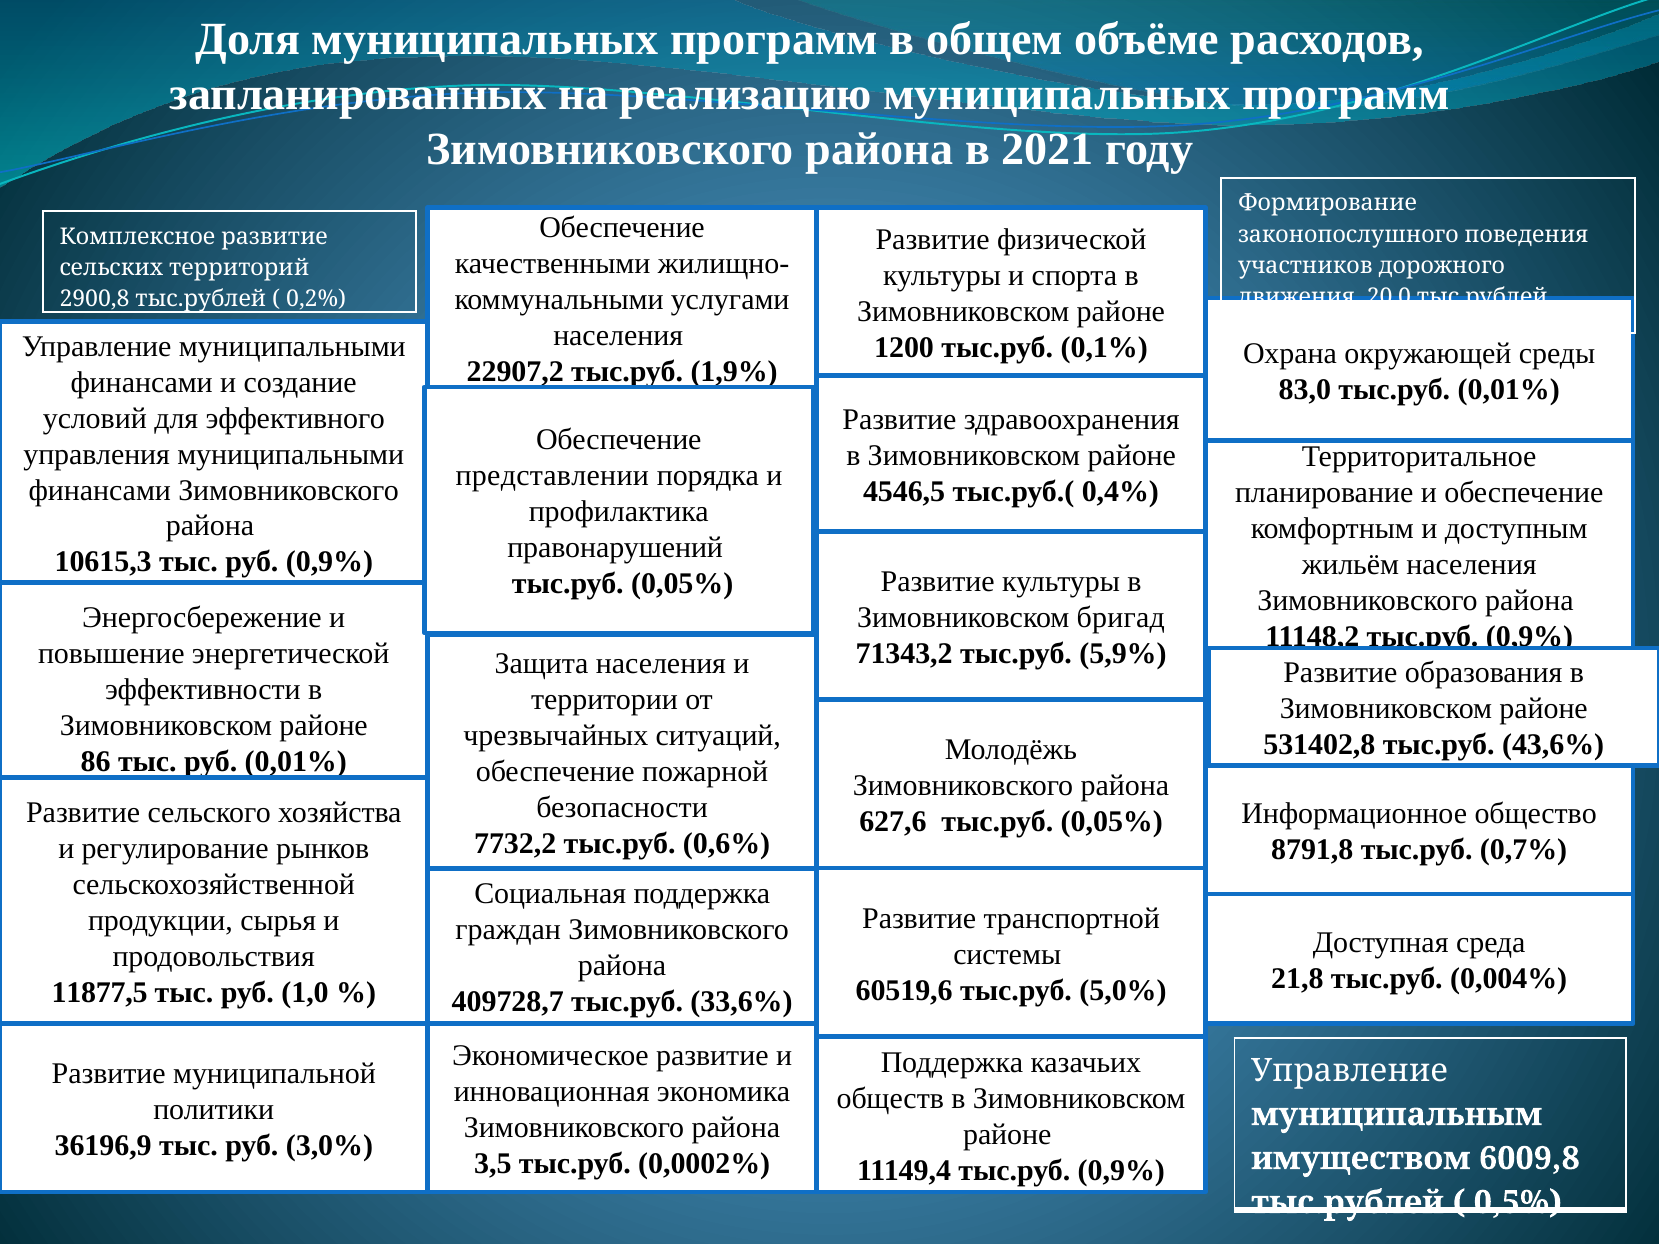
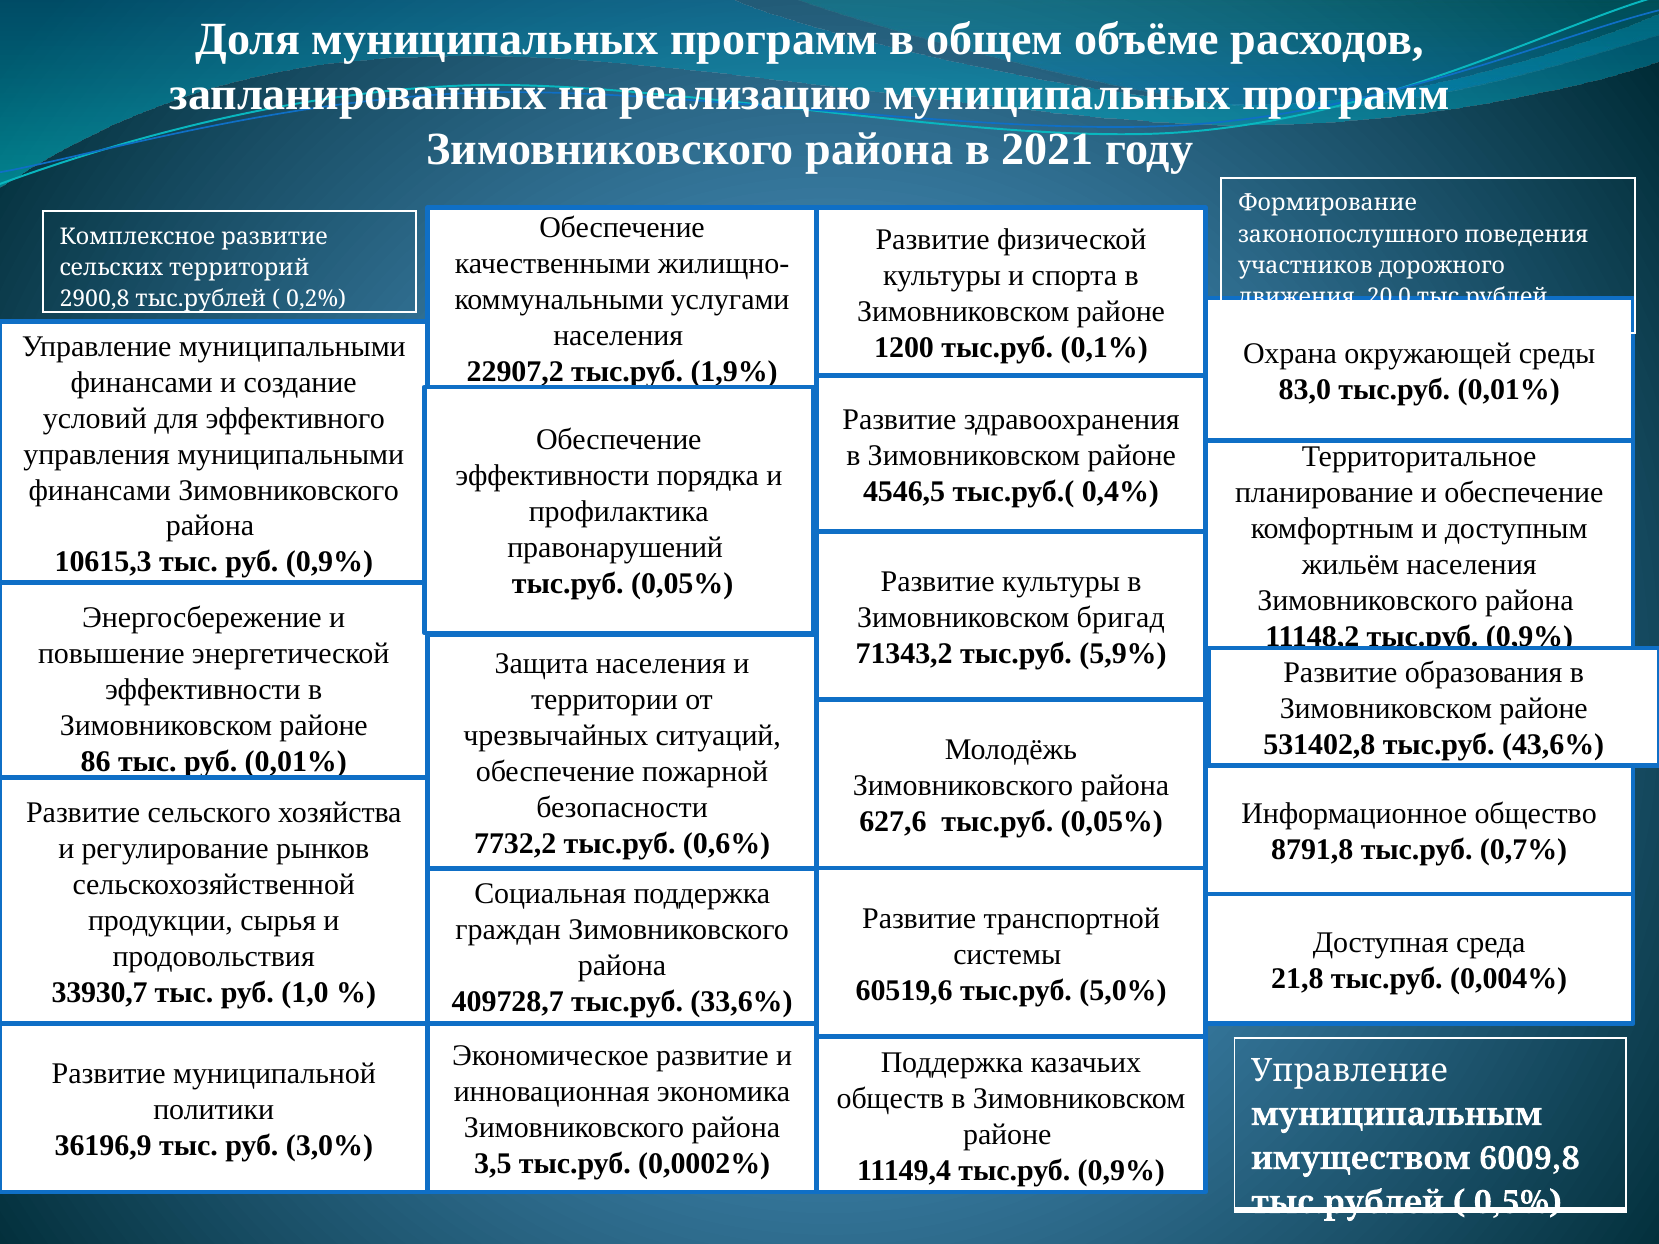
представлении at (552, 476): представлении -> эффективности
11877,5: 11877,5 -> 33930,7
